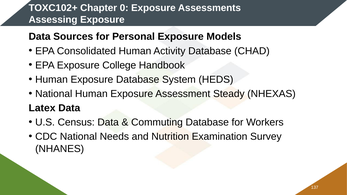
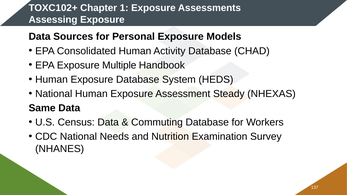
0: 0 -> 1
College: College -> Multiple
Latex: Latex -> Same
